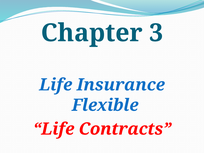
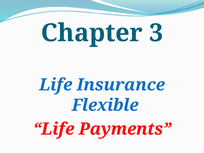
Contracts: Contracts -> Payments
